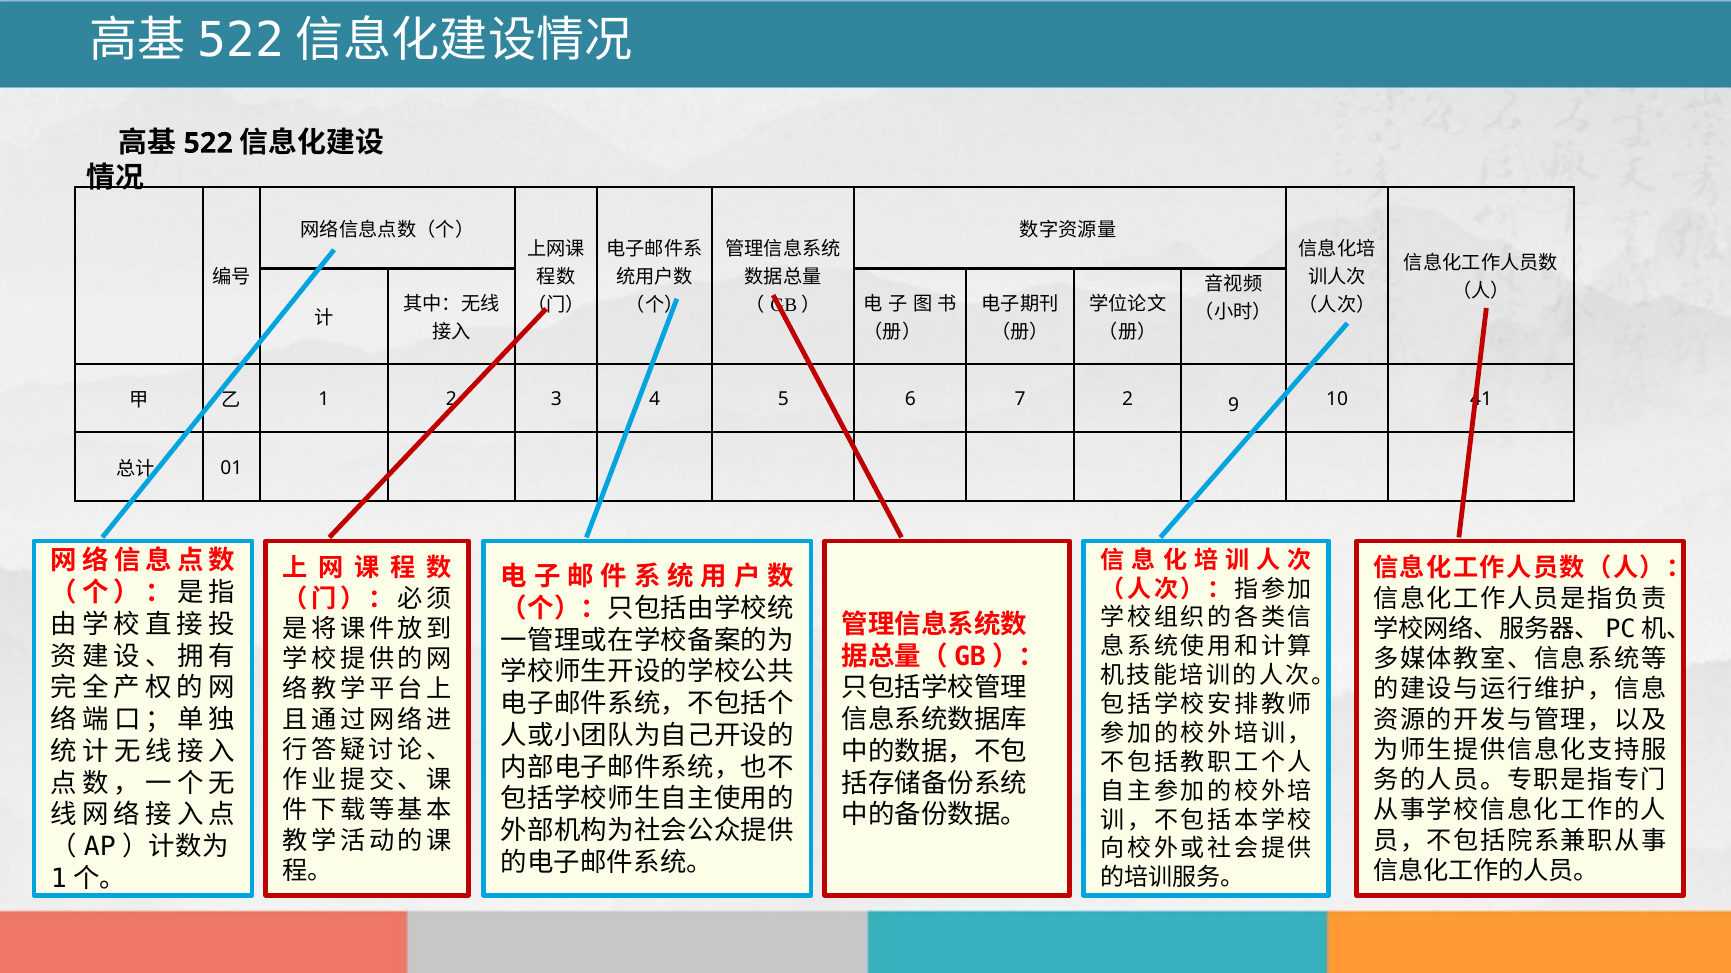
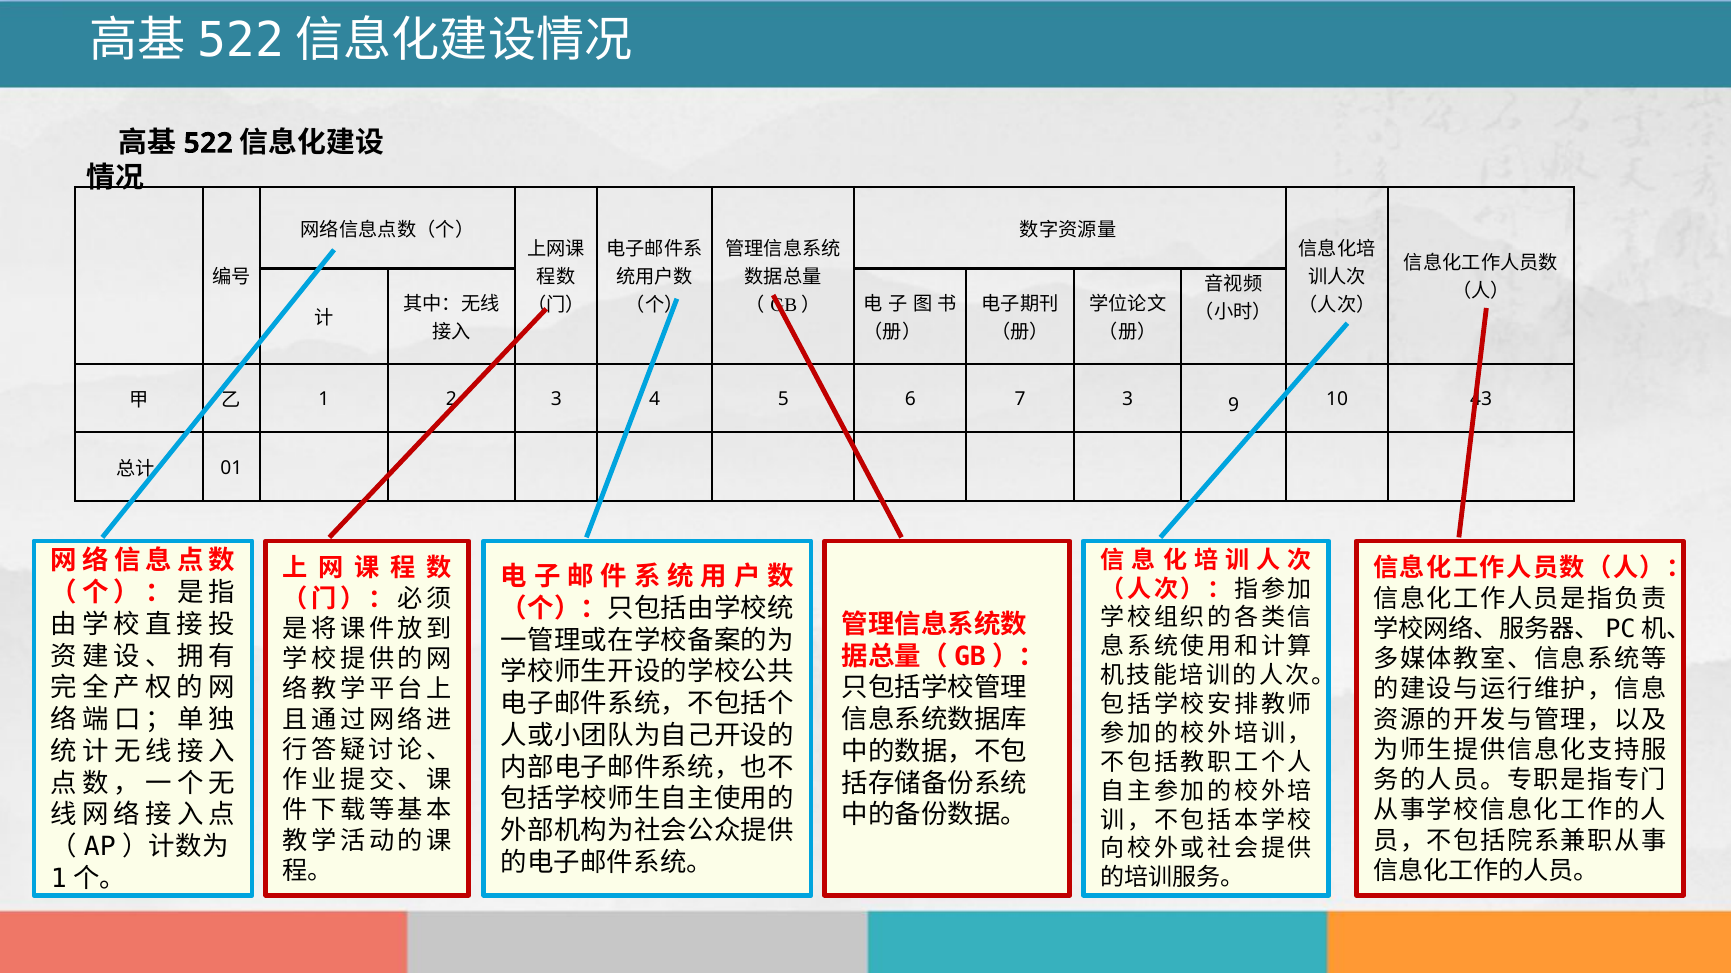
7 2: 2 -> 3
41: 41 -> 43
